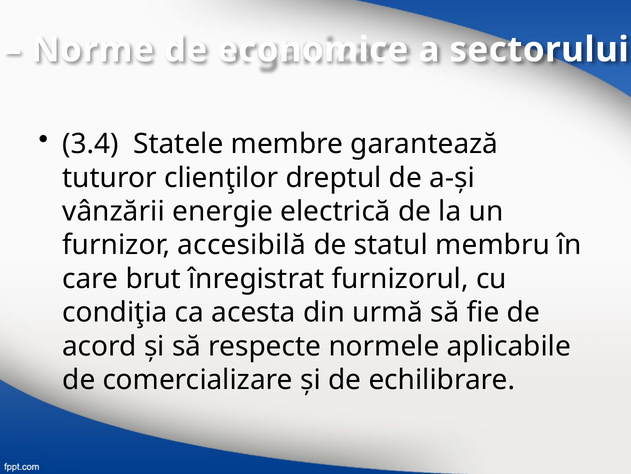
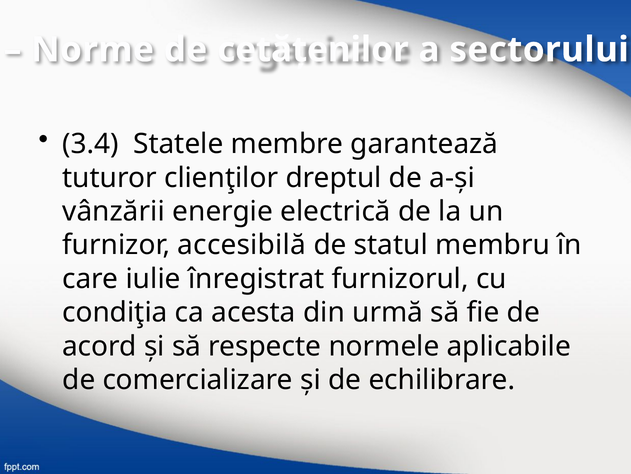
economice: economice -> cetăţenilor
brut: brut -> iulie
